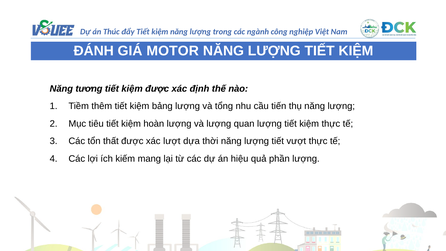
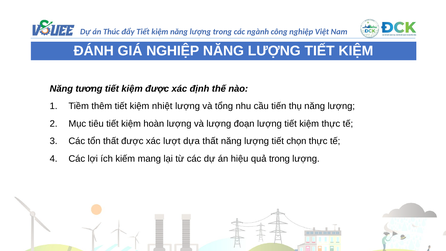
GIÁ MOTOR: MOTOR -> NGHIỆP
bảng: bảng -> nhiệt
quan: quan -> đoạn
dựa thời: thời -> thất
vượt: vượt -> chọn
quả phần: phần -> trong
